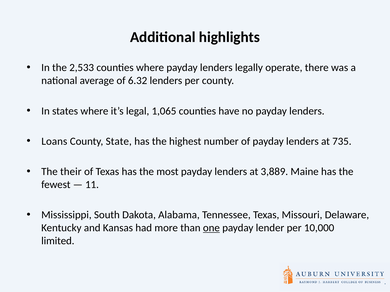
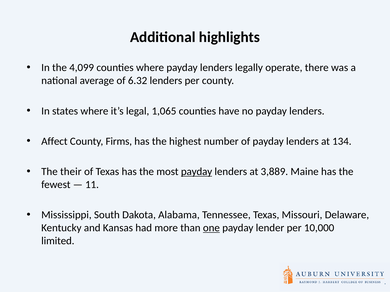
2,533: 2,533 -> 4,099
Loans: Loans -> Affect
State: State -> Firms
735: 735 -> 134
payday at (197, 172) underline: none -> present
